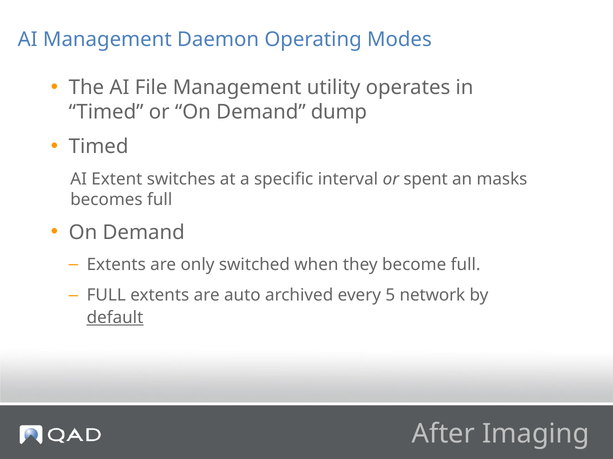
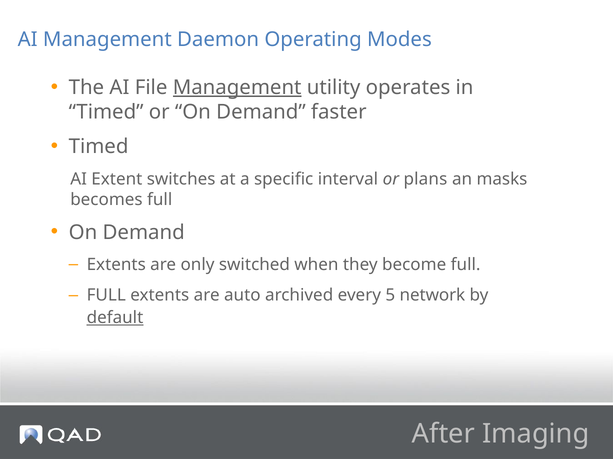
Management at (237, 88) underline: none -> present
dump: dump -> faster
spent: spent -> plans
